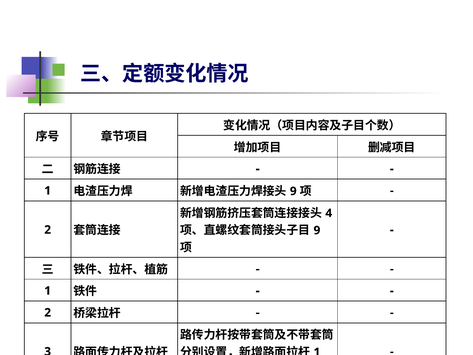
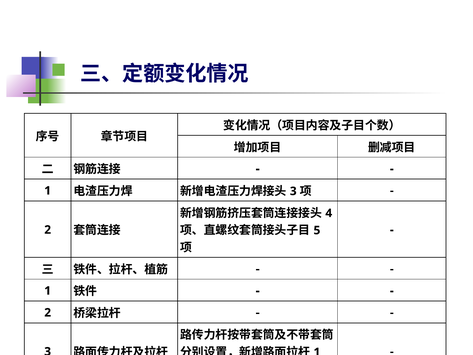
9 at (293, 191): 9 -> 3
9 at (317, 230): 9 -> 5
